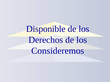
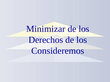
Disponible: Disponible -> Minimizar
